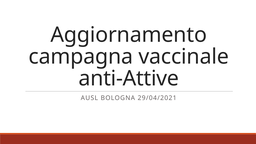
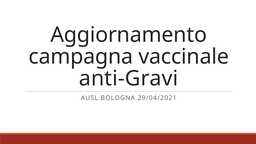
anti-Attive: anti-Attive -> anti-Gravi
